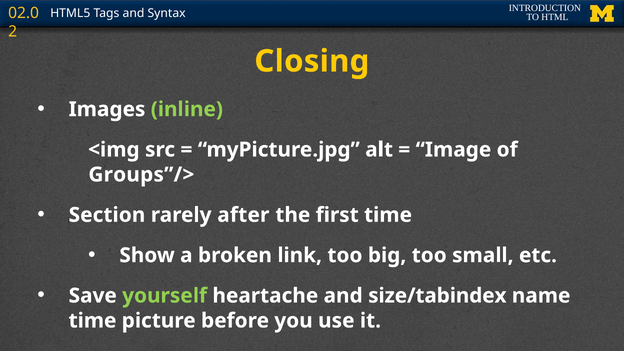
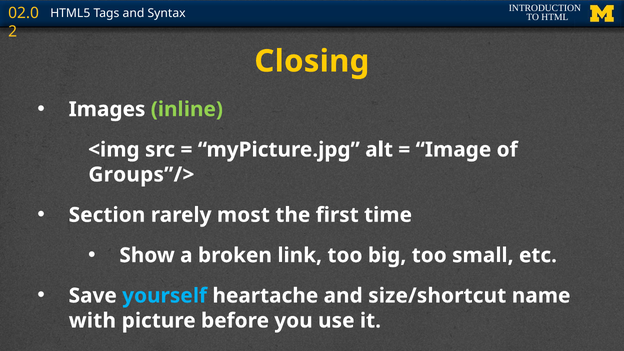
after: after -> most
yourself colour: light green -> light blue
size/tabindex: size/tabindex -> size/shortcut
time at (93, 321): time -> with
